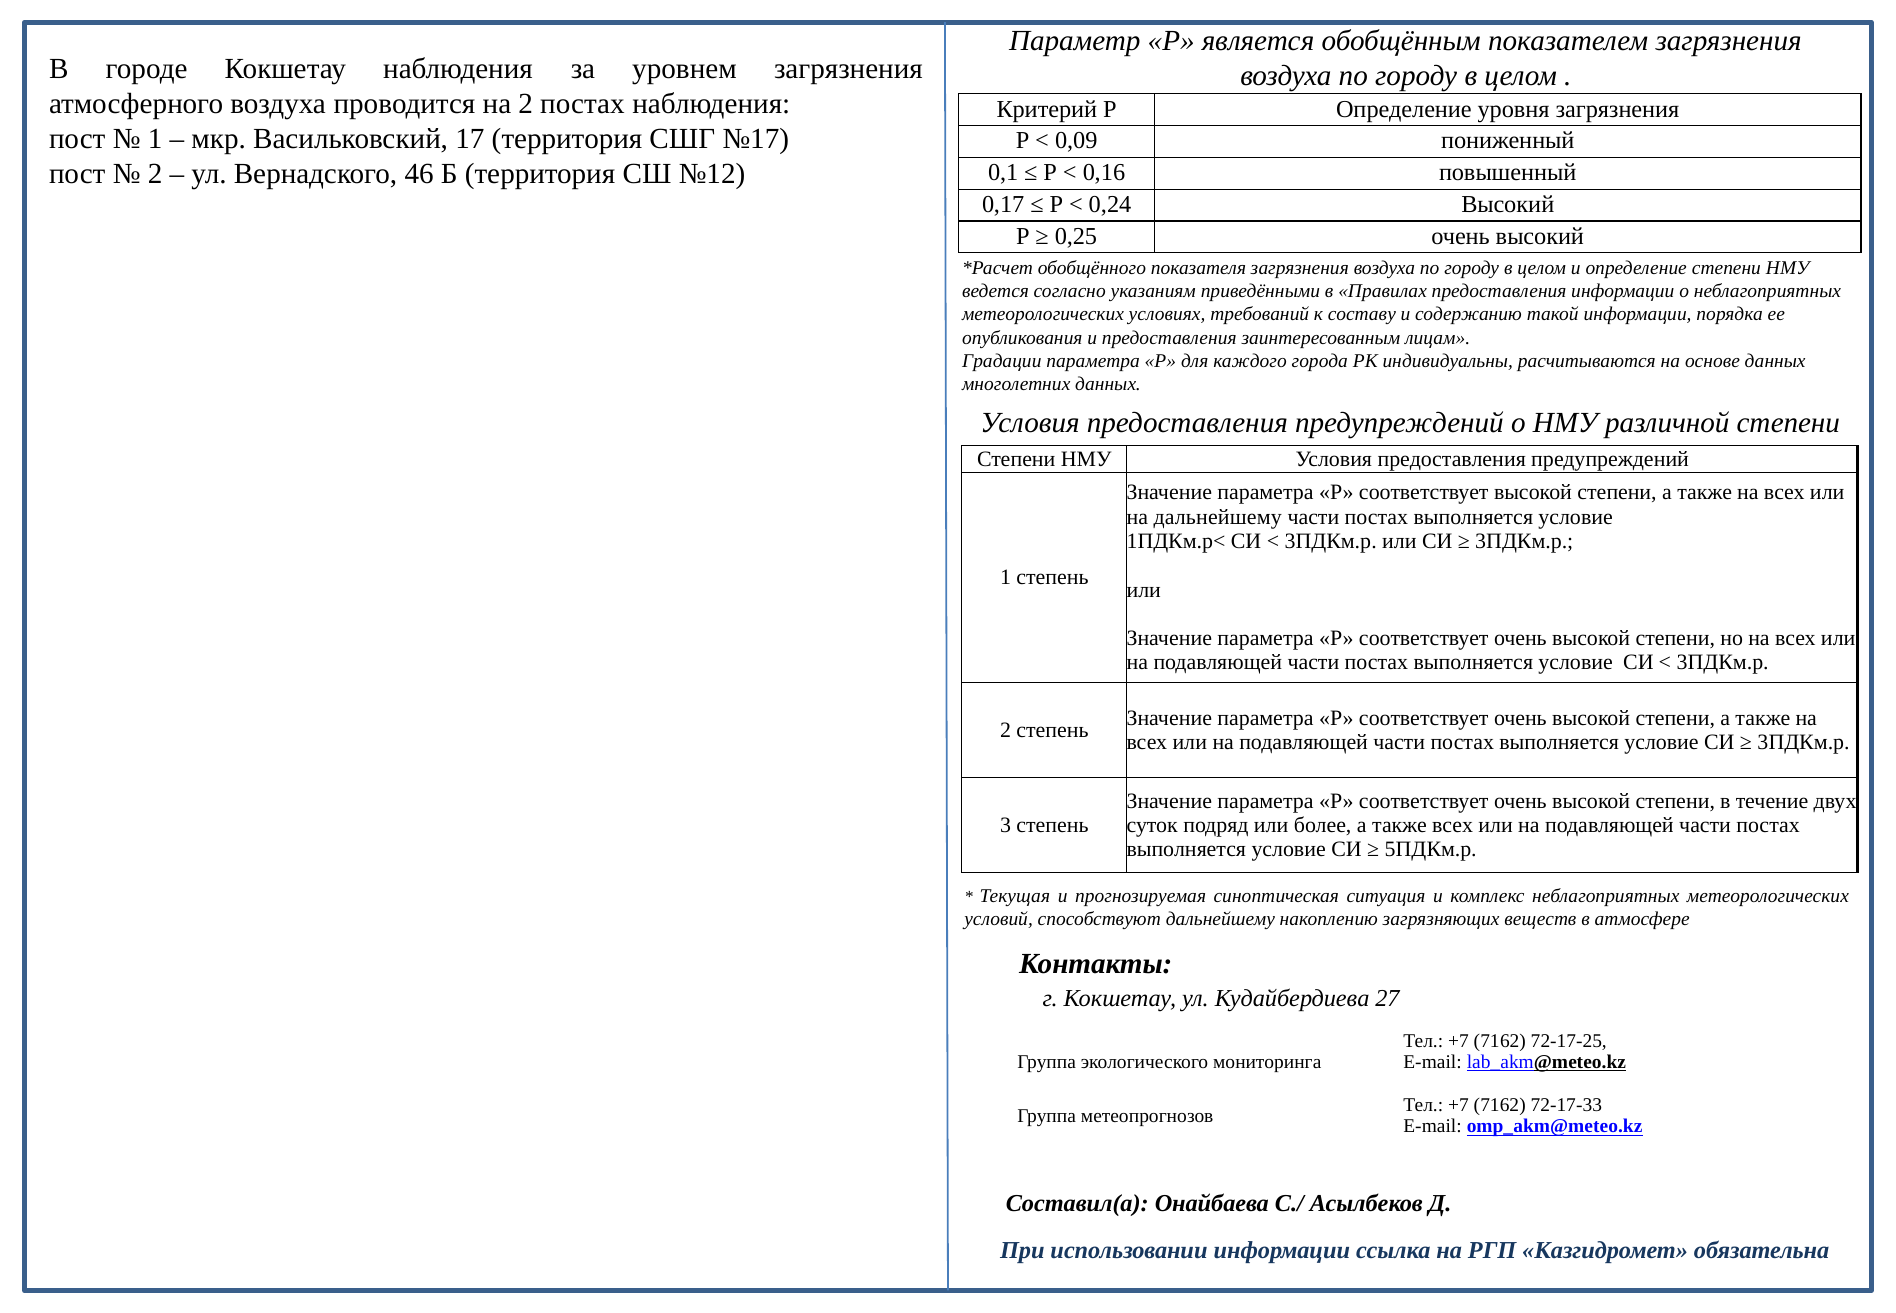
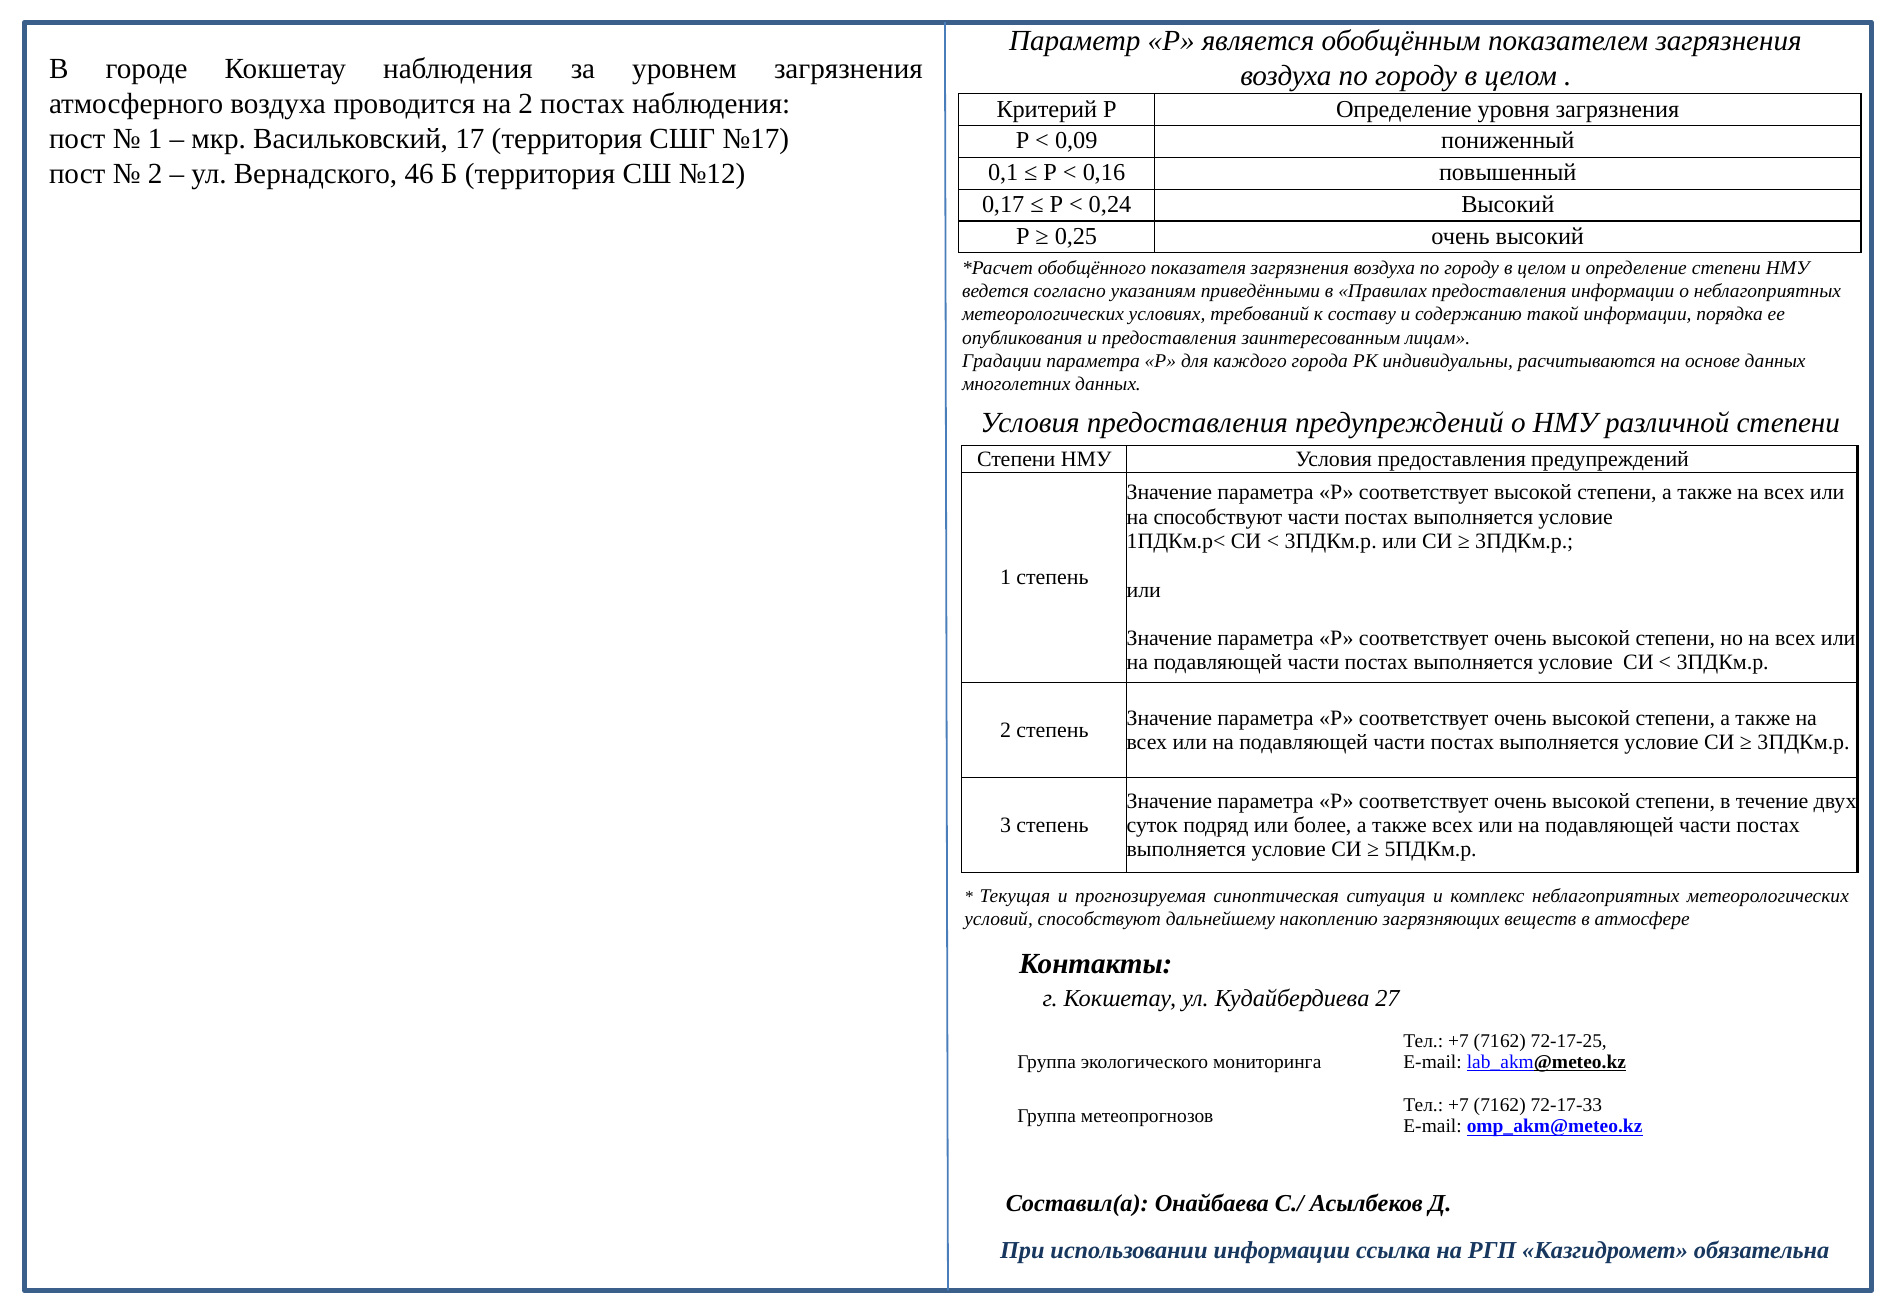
на дальнейшему: дальнейшему -> способствуют
